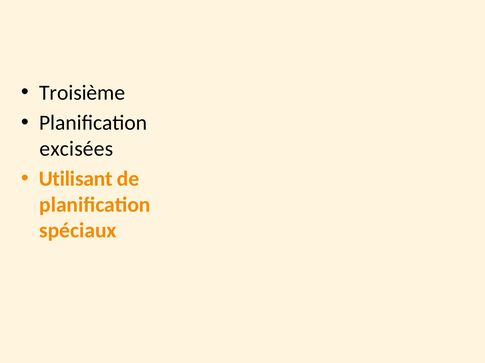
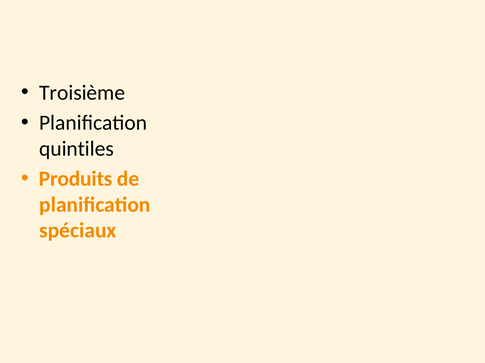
excisées: excisées -> quintiles
Utilisant: Utilisant -> Produits
